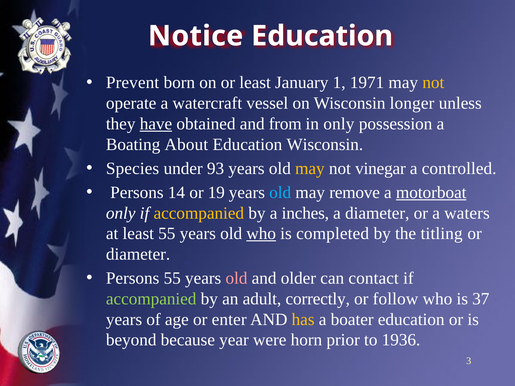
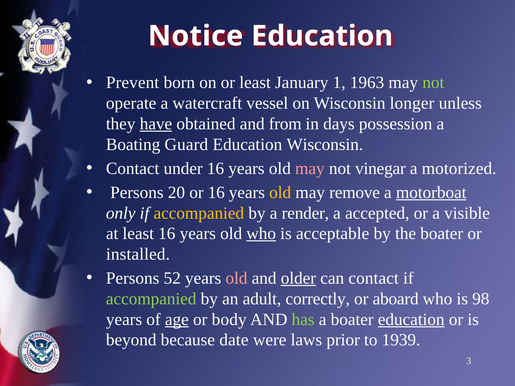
1971: 1971 -> 1963
not at (433, 83) colour: yellow -> light green
in only: only -> days
About: About -> Guard
Species at (133, 169): Species -> Contact
under 93: 93 -> 16
may at (310, 169) colour: yellow -> pink
controlled: controlled -> motorized
14: 14 -> 20
or 19: 19 -> 16
old at (280, 193) colour: light blue -> yellow
inches: inches -> render
a diameter: diameter -> accepted
waters: waters -> visible
least 55: 55 -> 16
completed: completed -> acceptable
the titling: titling -> boater
diameter at (138, 254): diameter -> installed
Persons 55: 55 -> 52
older underline: none -> present
follow: follow -> aboard
37: 37 -> 98
age underline: none -> present
enter: enter -> body
has colour: yellow -> light green
education at (411, 320) underline: none -> present
year: year -> date
horn: horn -> laws
1936: 1936 -> 1939
